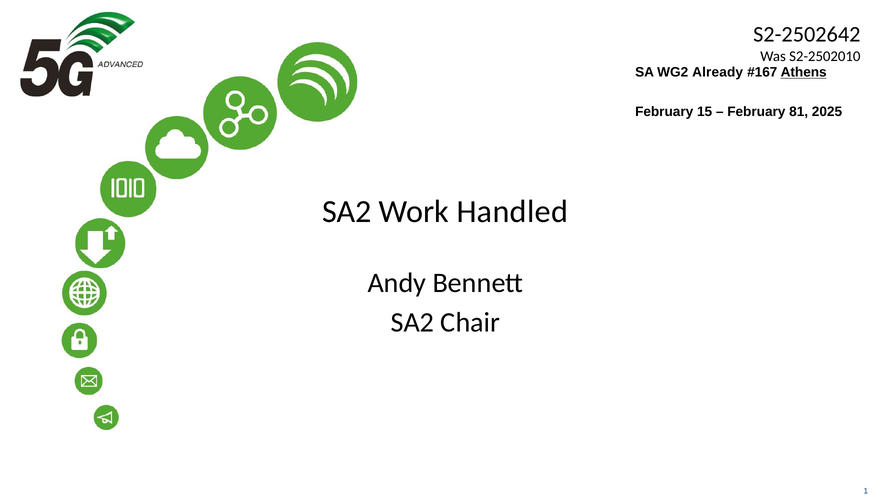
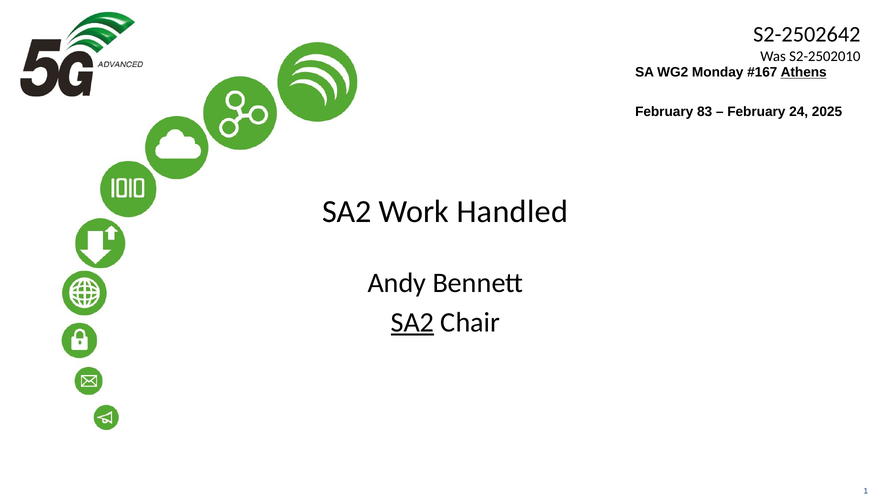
Already: Already -> Monday
15: 15 -> 83
81: 81 -> 24
SA2 at (413, 322) underline: none -> present
